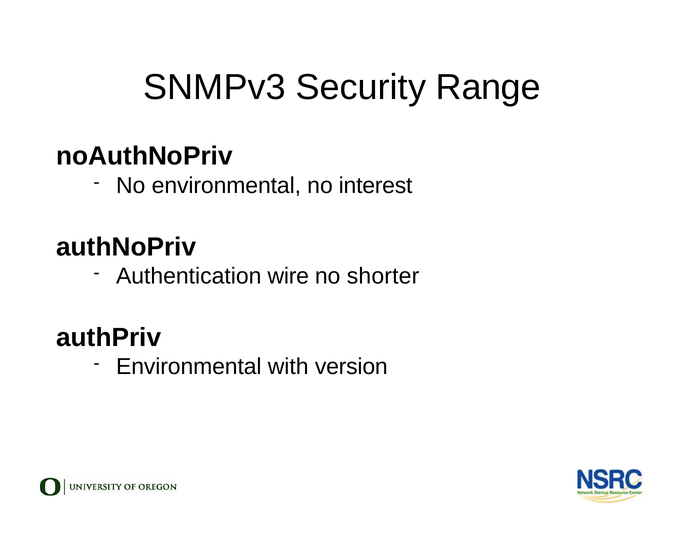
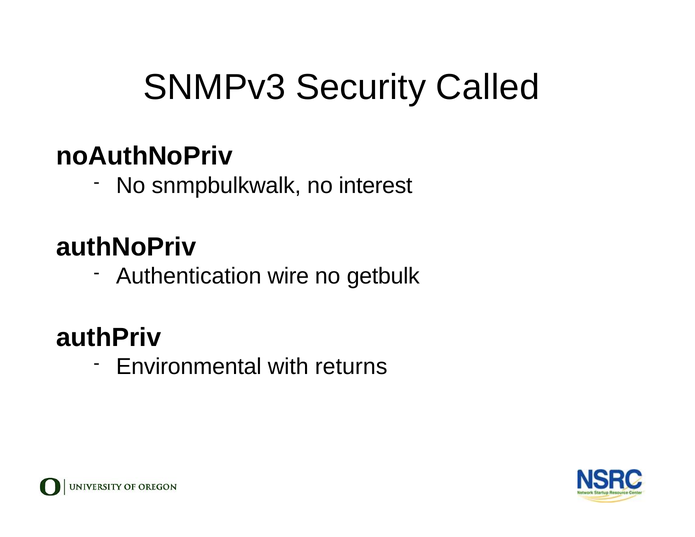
Range: Range -> Called
No environmental: environmental -> snmpbulkwalk
shorter: shorter -> getbulk
version: version -> returns
